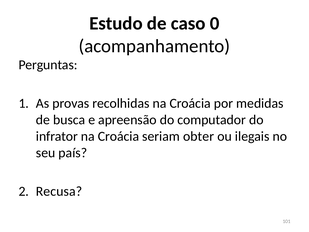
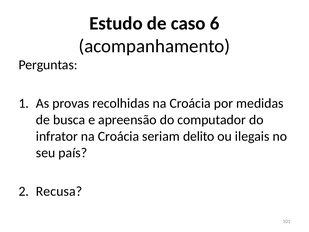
0: 0 -> 6
obter: obter -> delito
